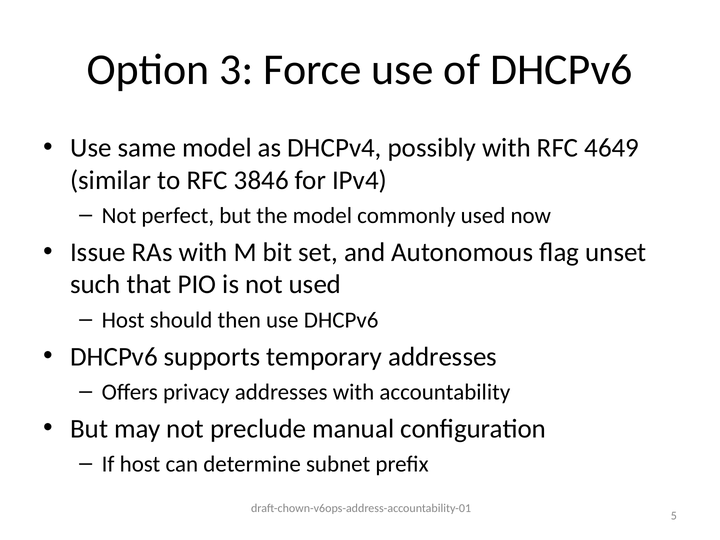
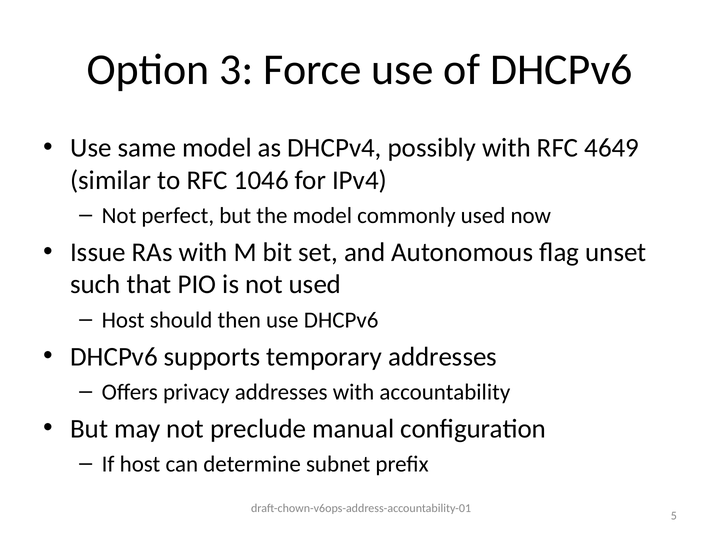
3846: 3846 -> 1046
